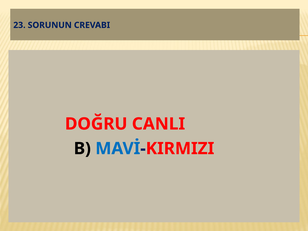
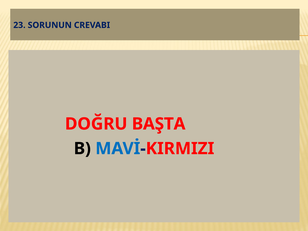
CANLI: CANLI -> BAŞTA
